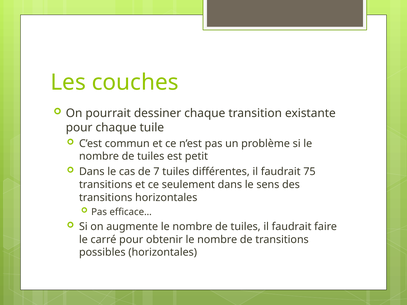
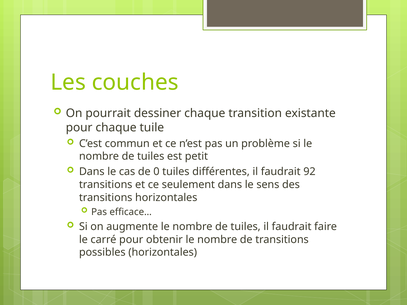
7: 7 -> 0
75: 75 -> 92
